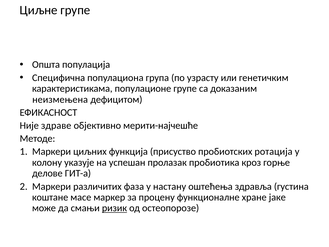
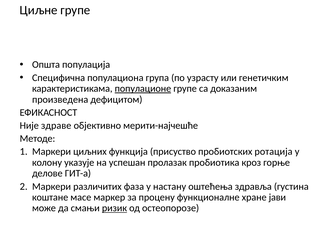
популационе underline: none -> present
неизмењена: неизмењена -> произведена
јаке: јаке -> јави
